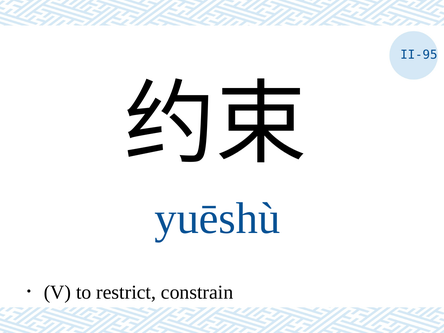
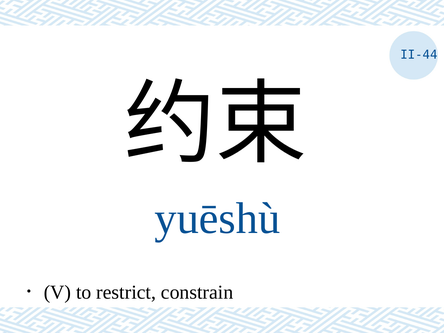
II-95: II-95 -> II-44
